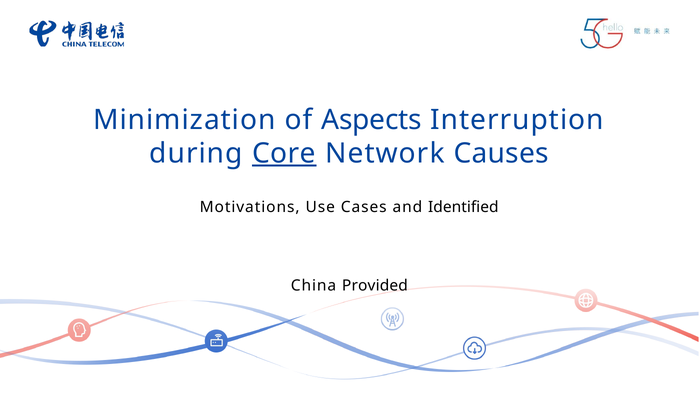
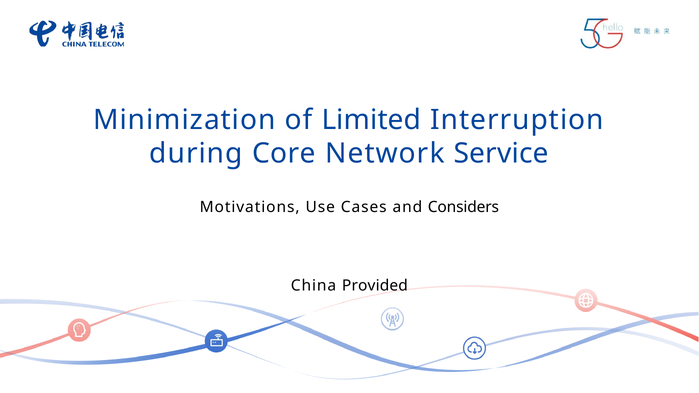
Aspects: Aspects -> Limited
Core underline: present -> none
Causes: Causes -> Service
Identified: Identified -> Considers
